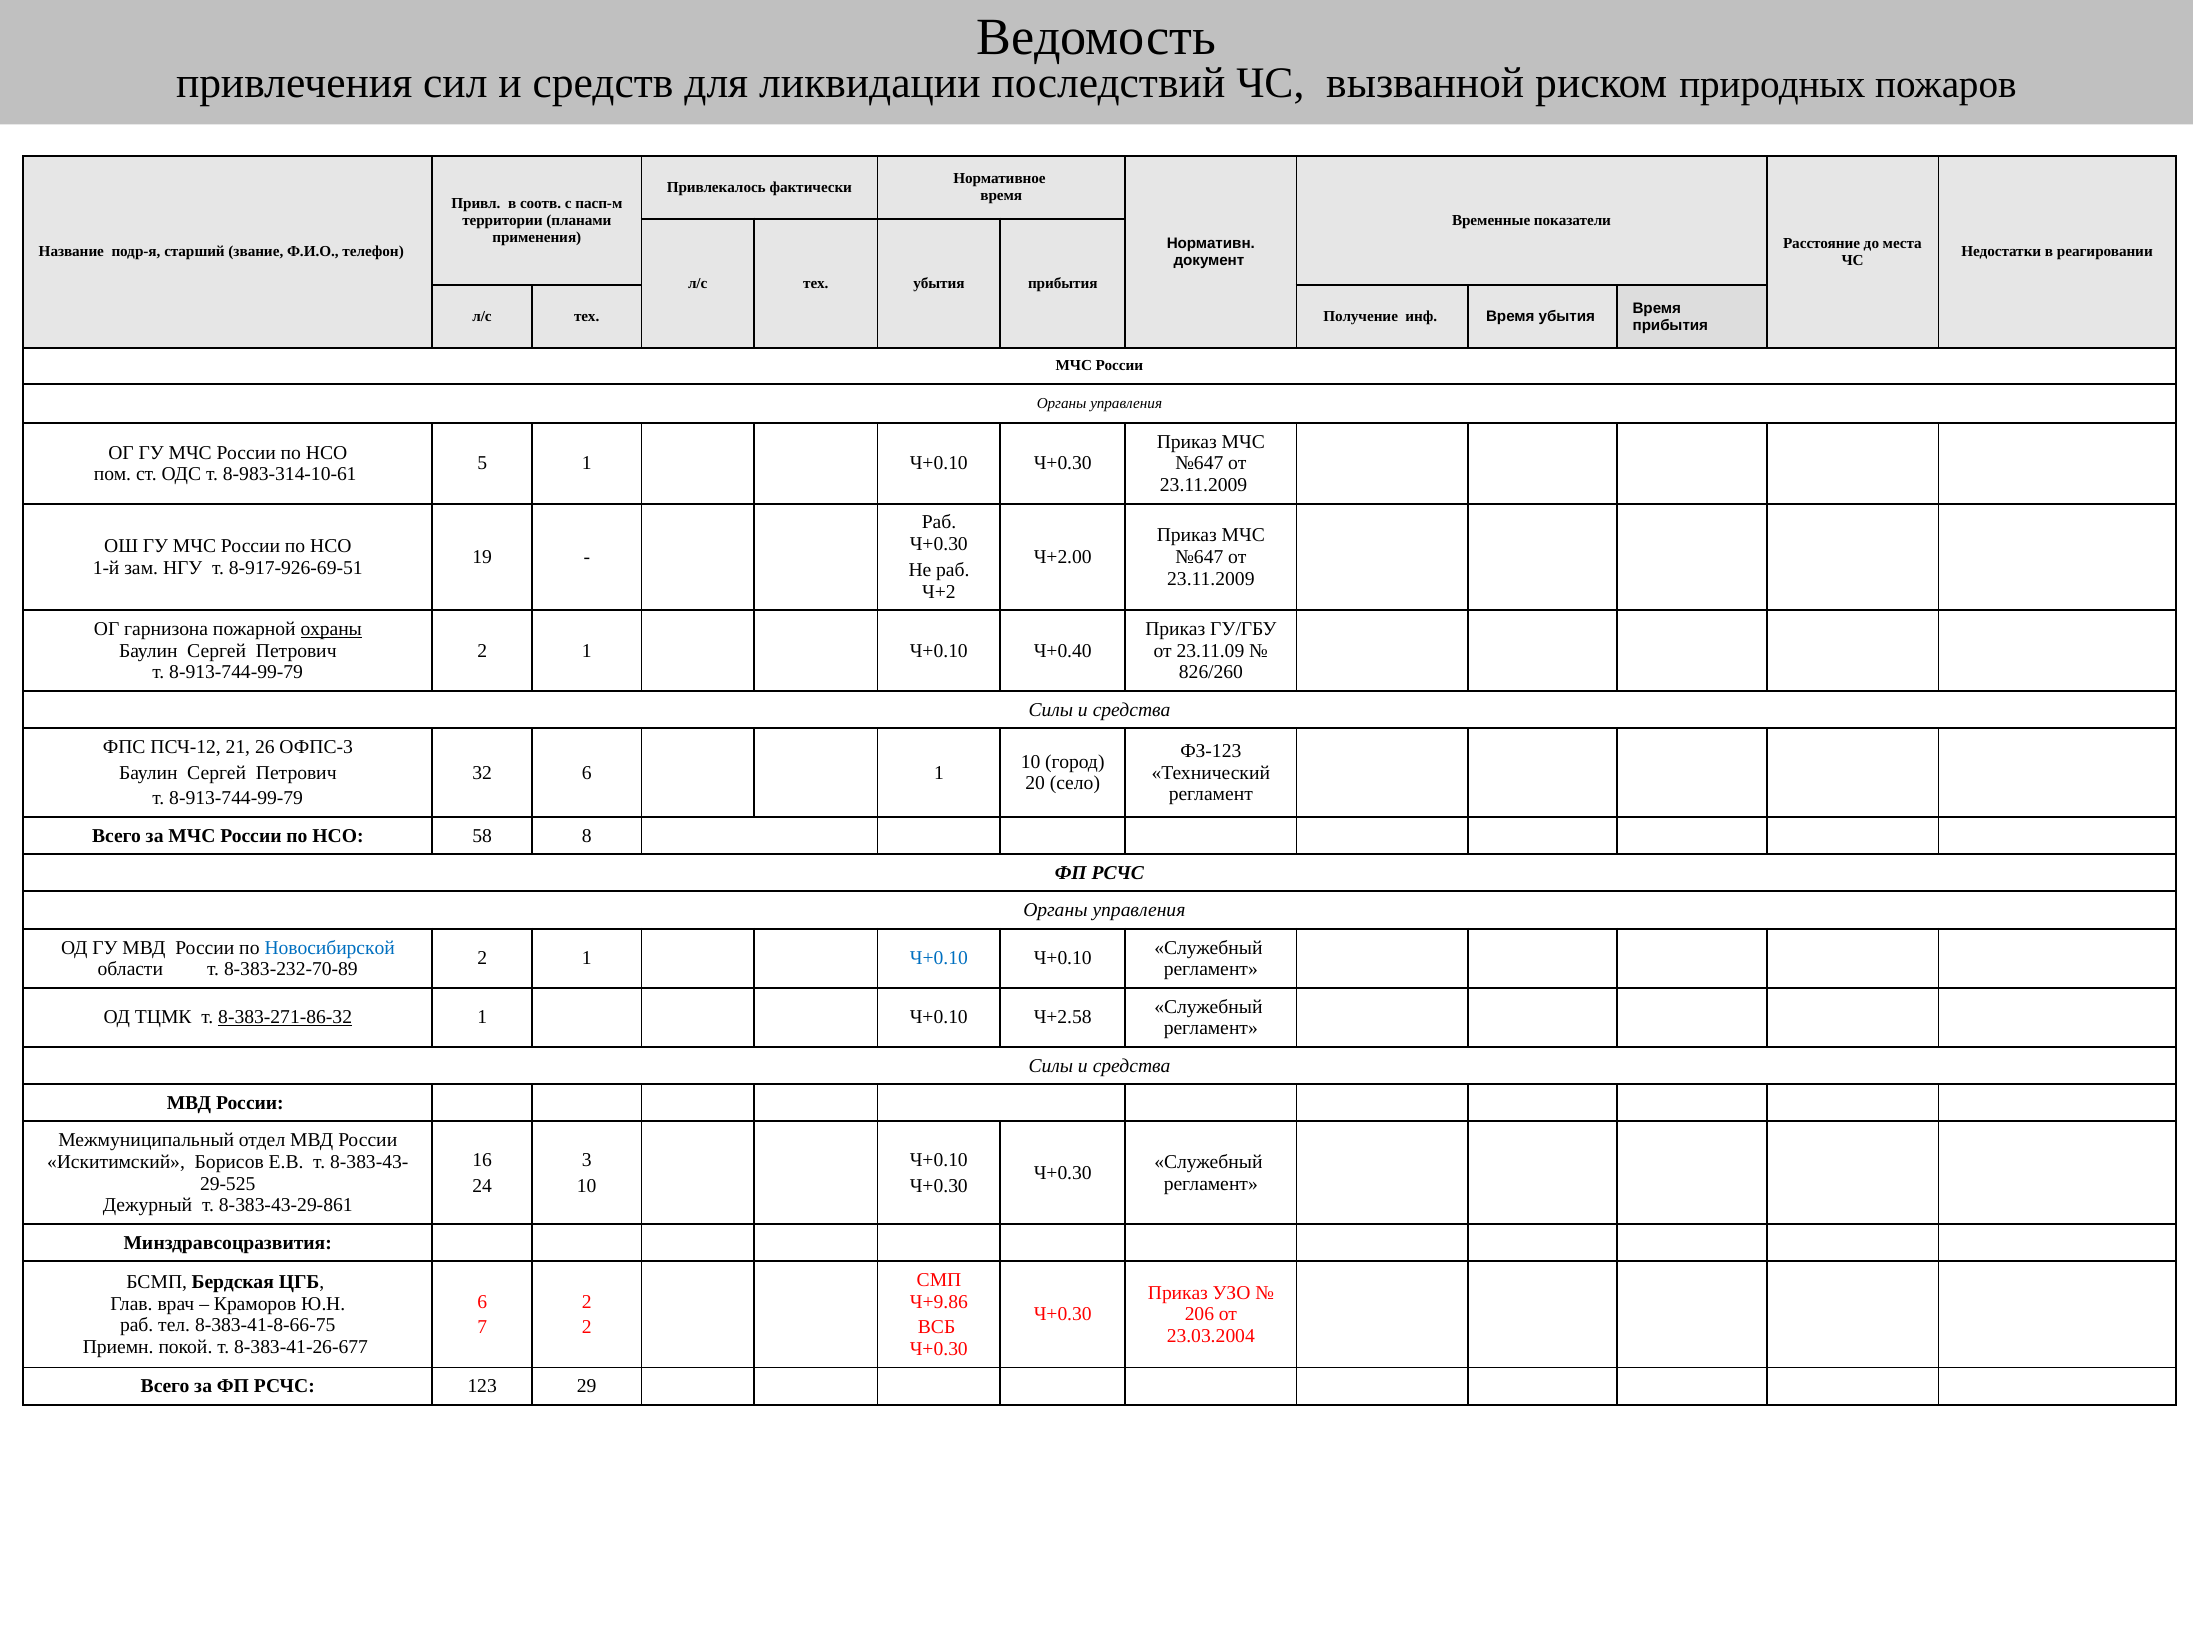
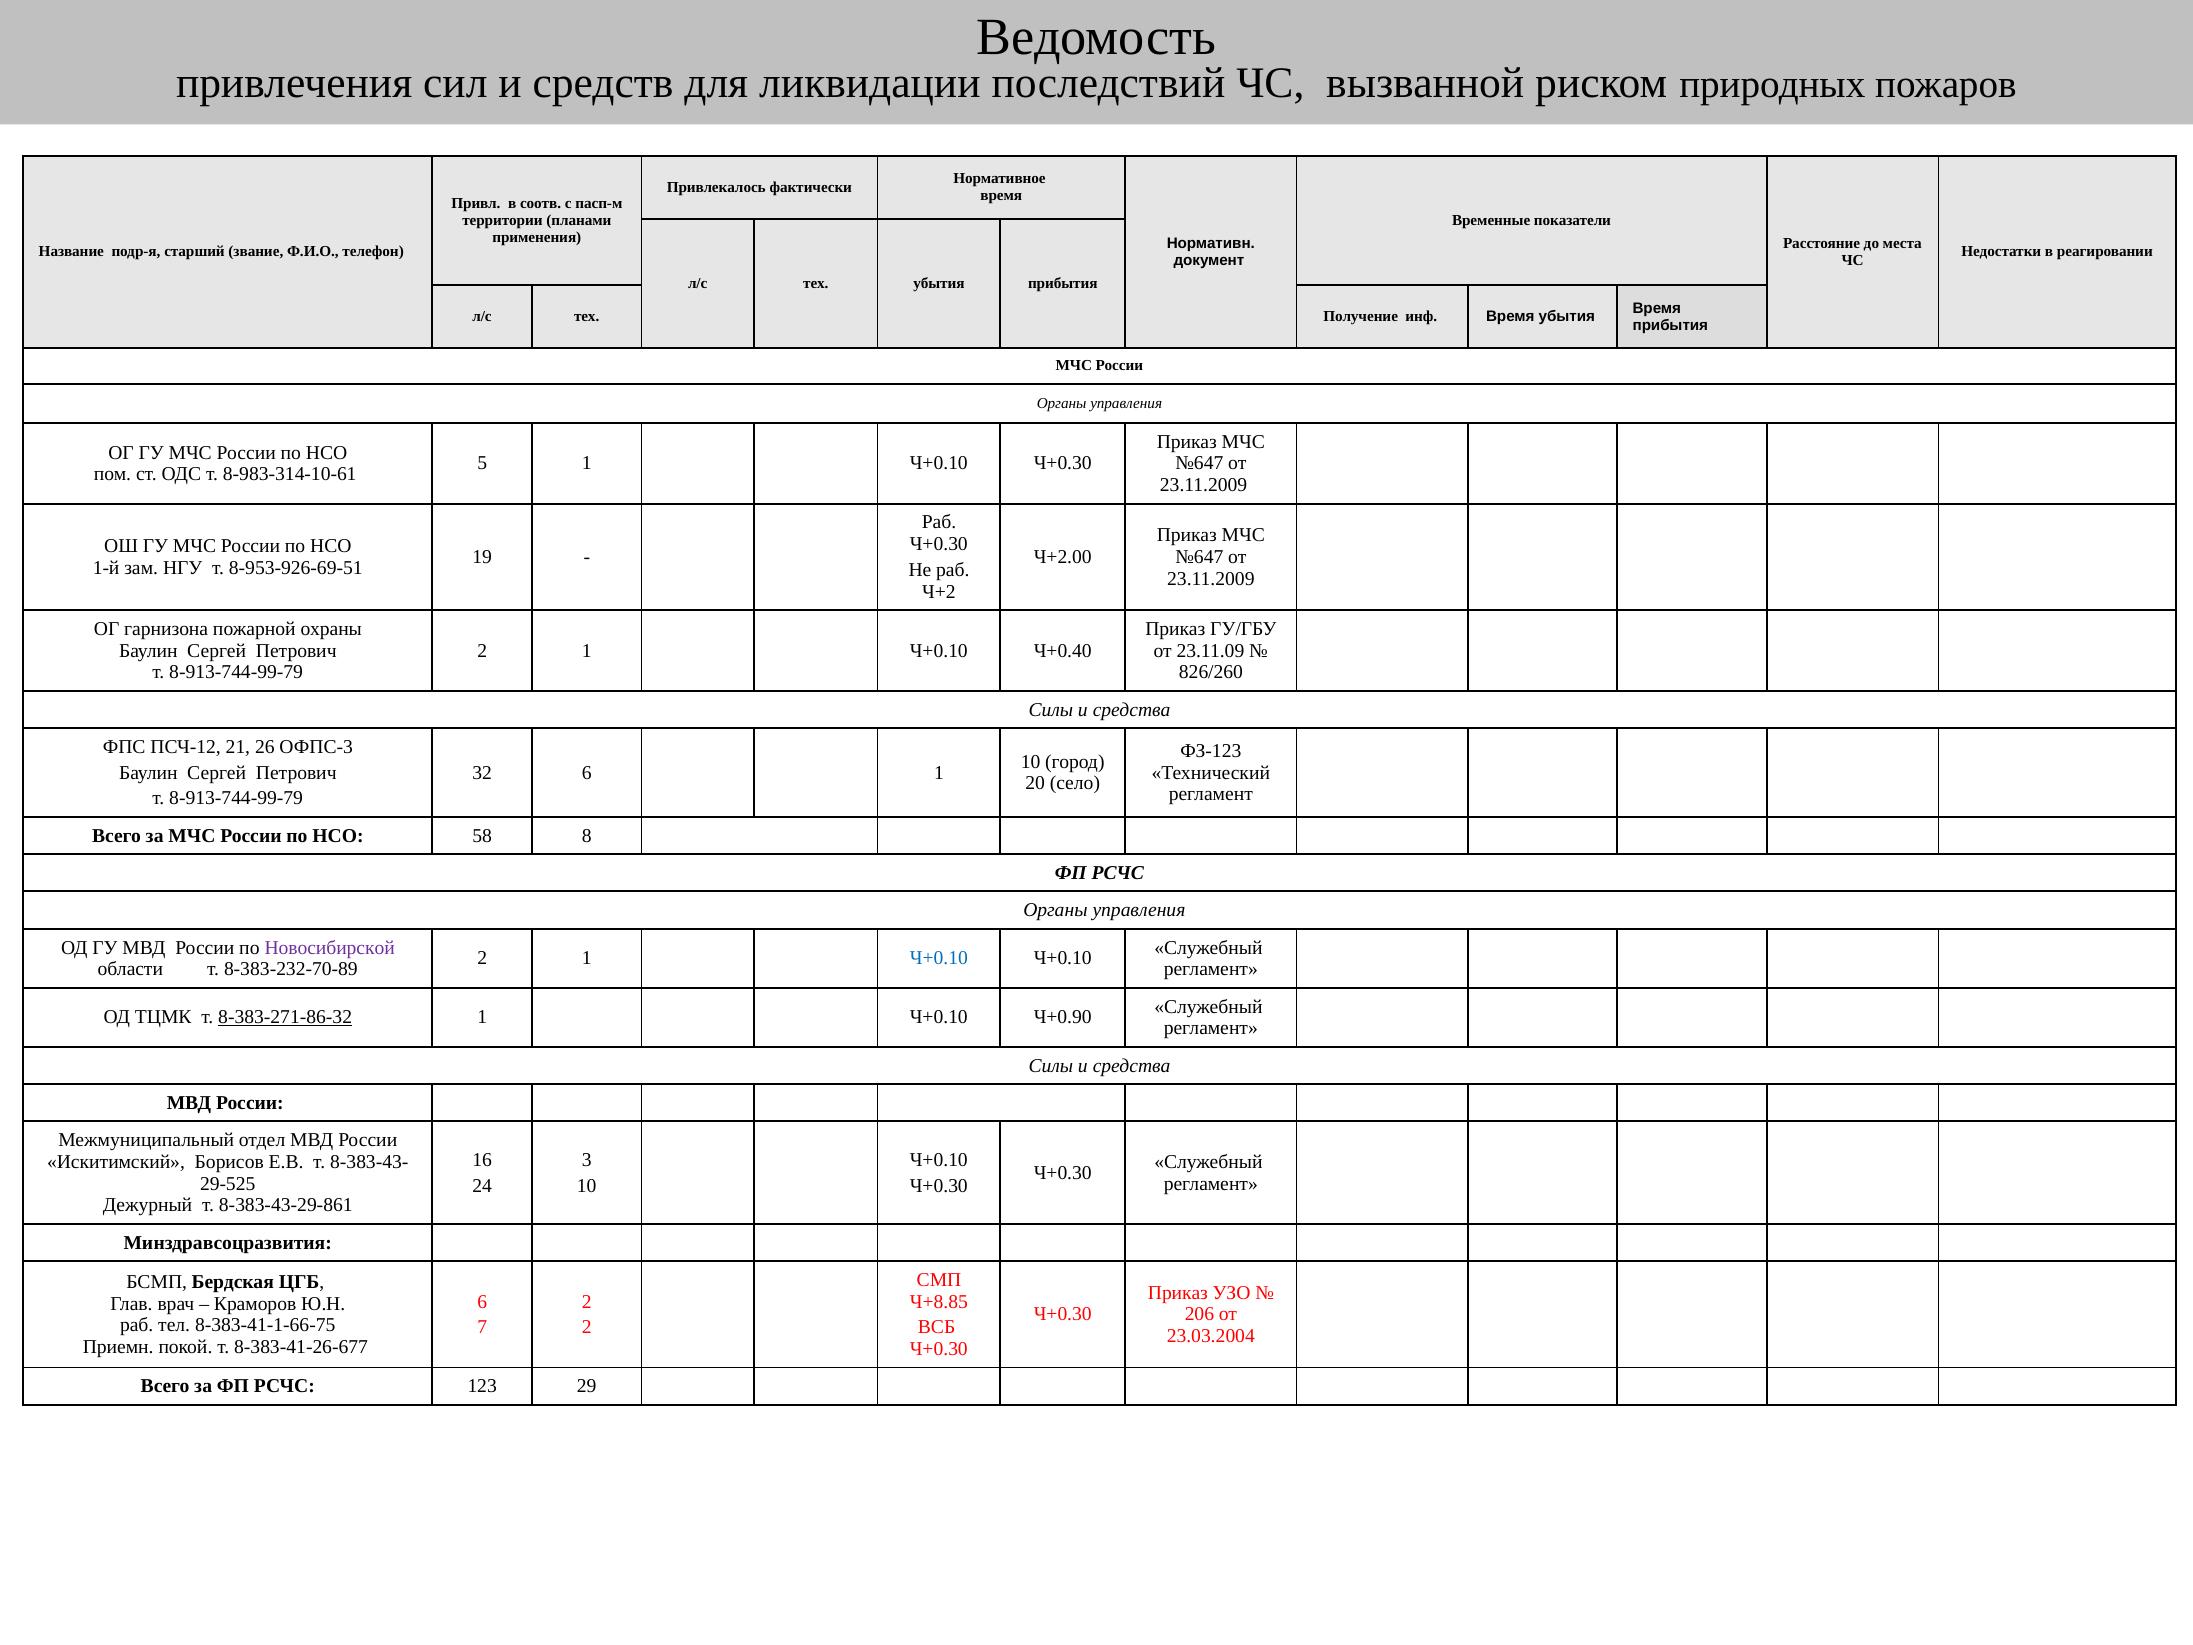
8-917-926-69-51: 8-917-926-69-51 -> 8-953-926-69-51
охраны underline: present -> none
Новосибирской colour: blue -> purple
Ч+2.58: Ч+2.58 -> Ч+0.90
Ч+9.86: Ч+9.86 -> Ч+8.85
8-383-41-8-66-75: 8-383-41-8-66-75 -> 8-383-41-1-66-75
